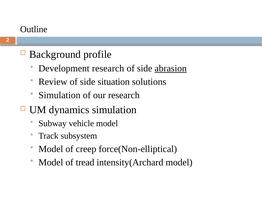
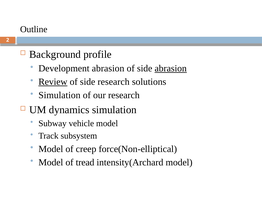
Development research: research -> abrasion
Review underline: none -> present
side situation: situation -> research
